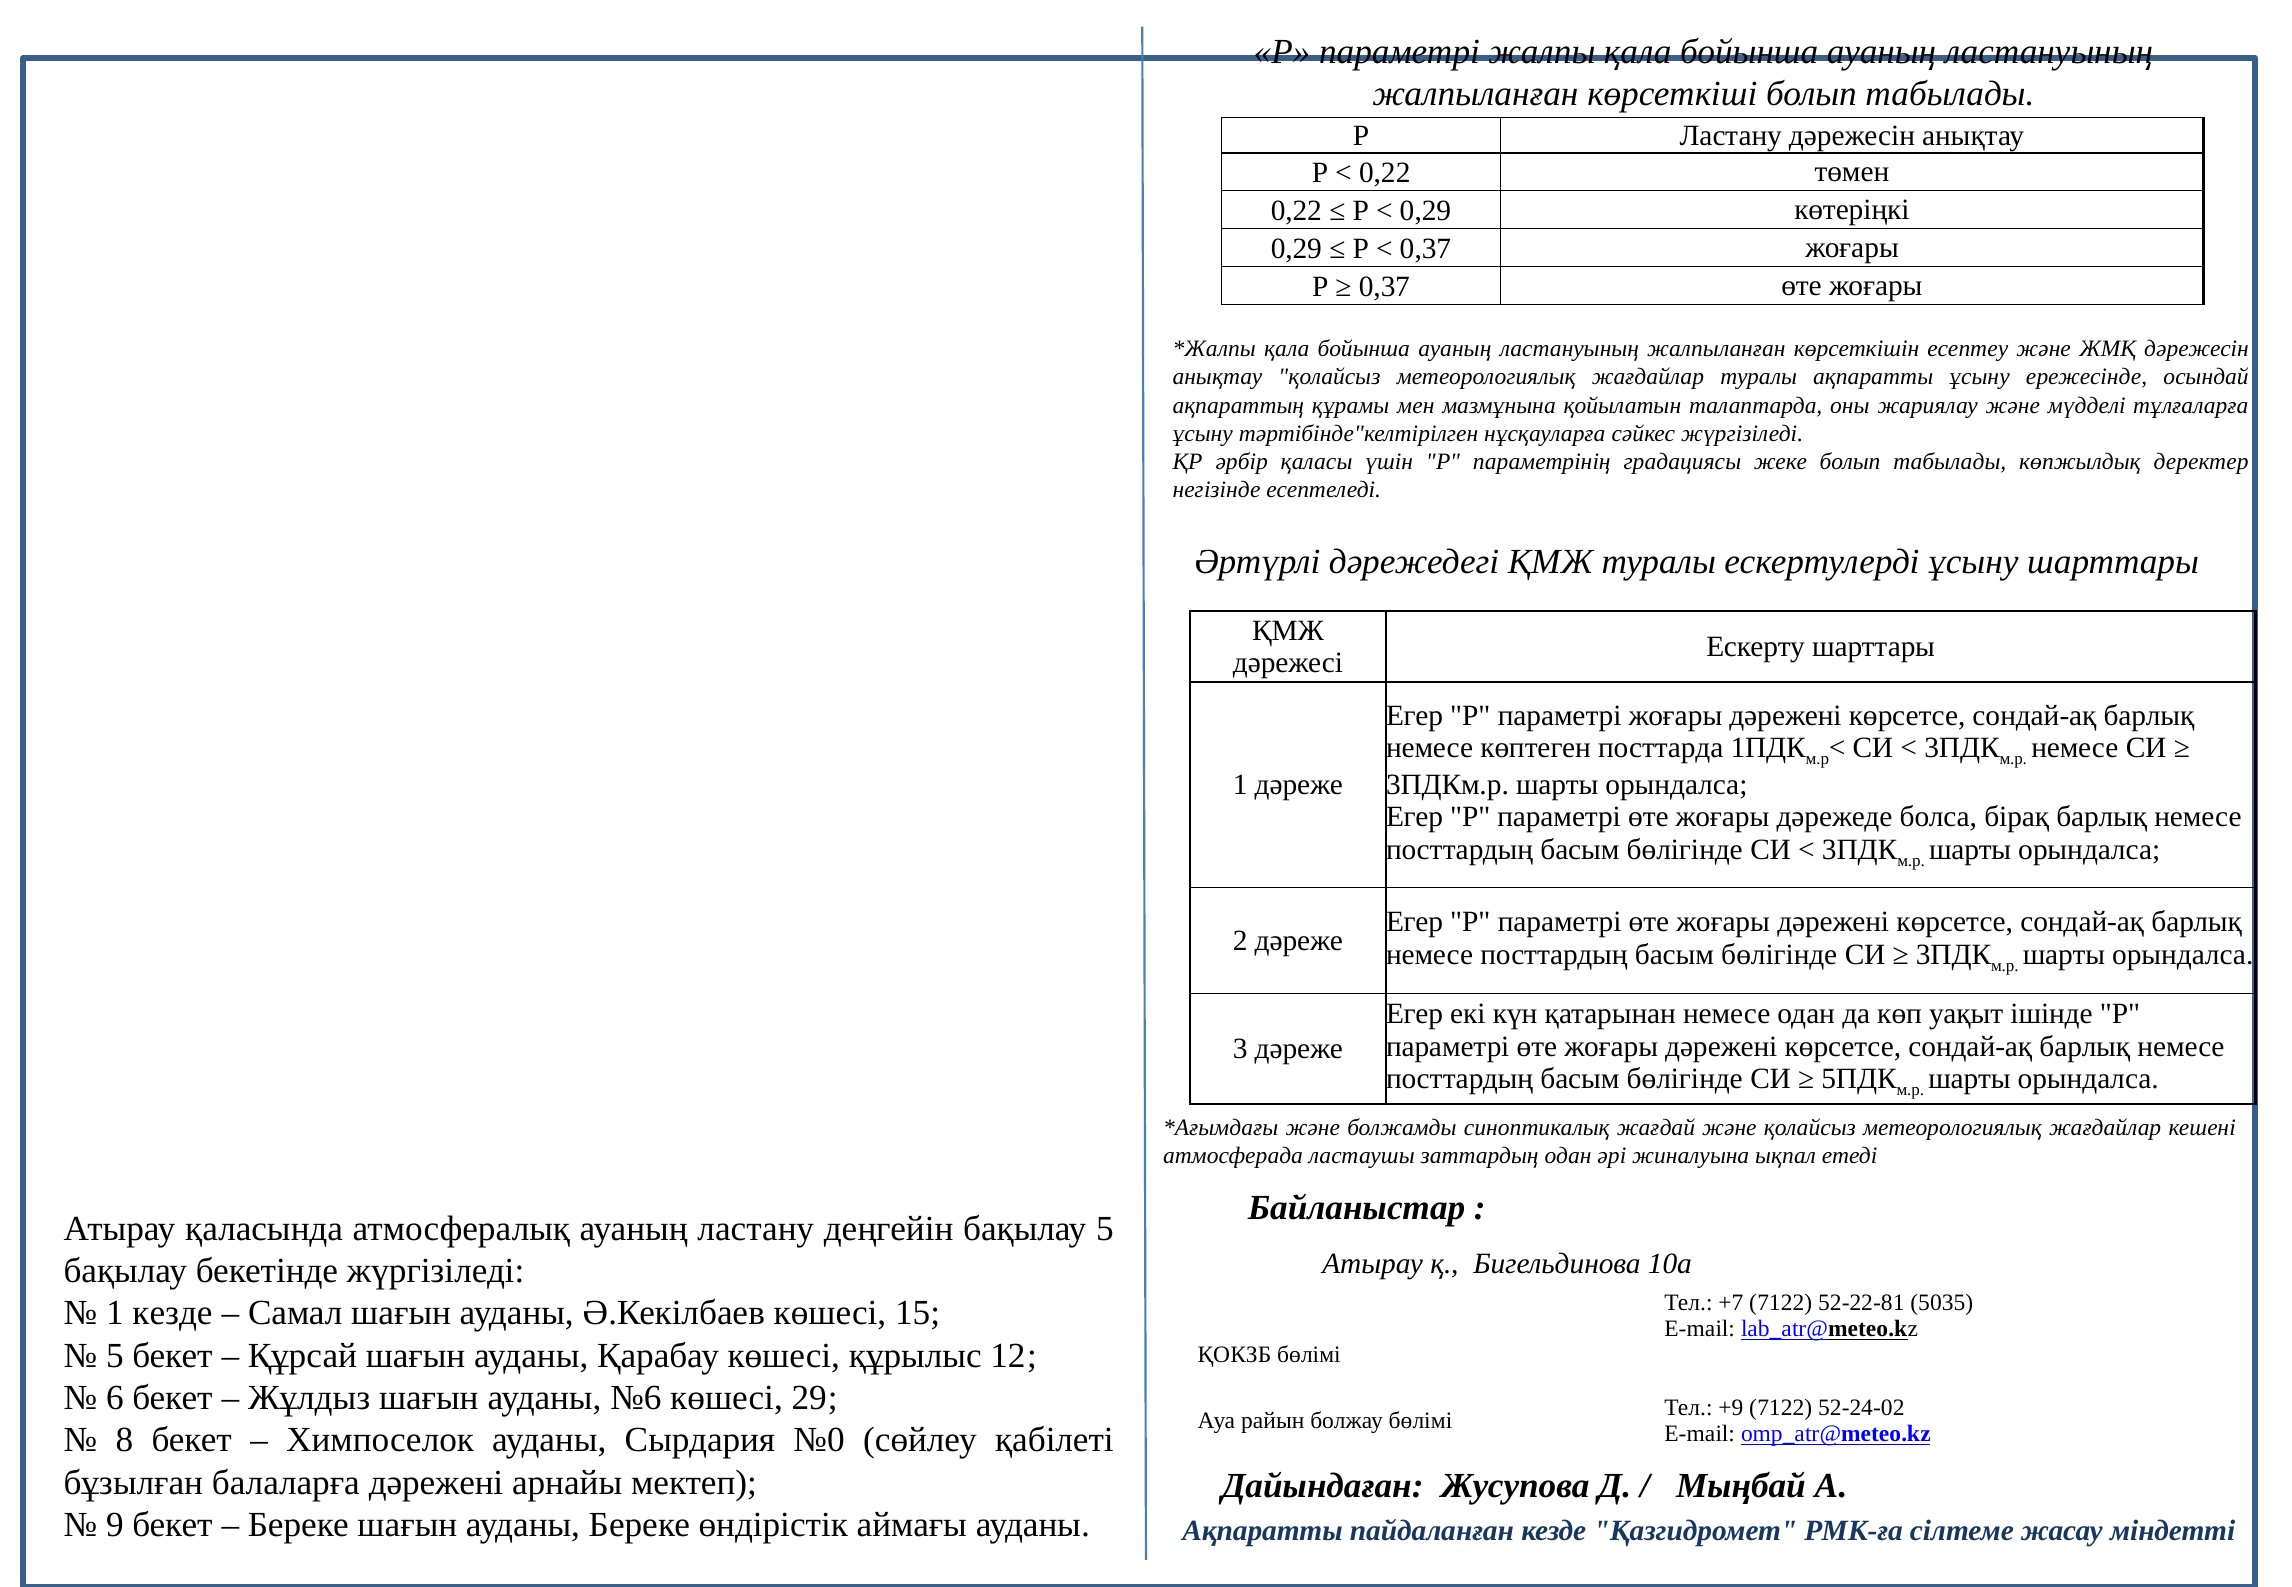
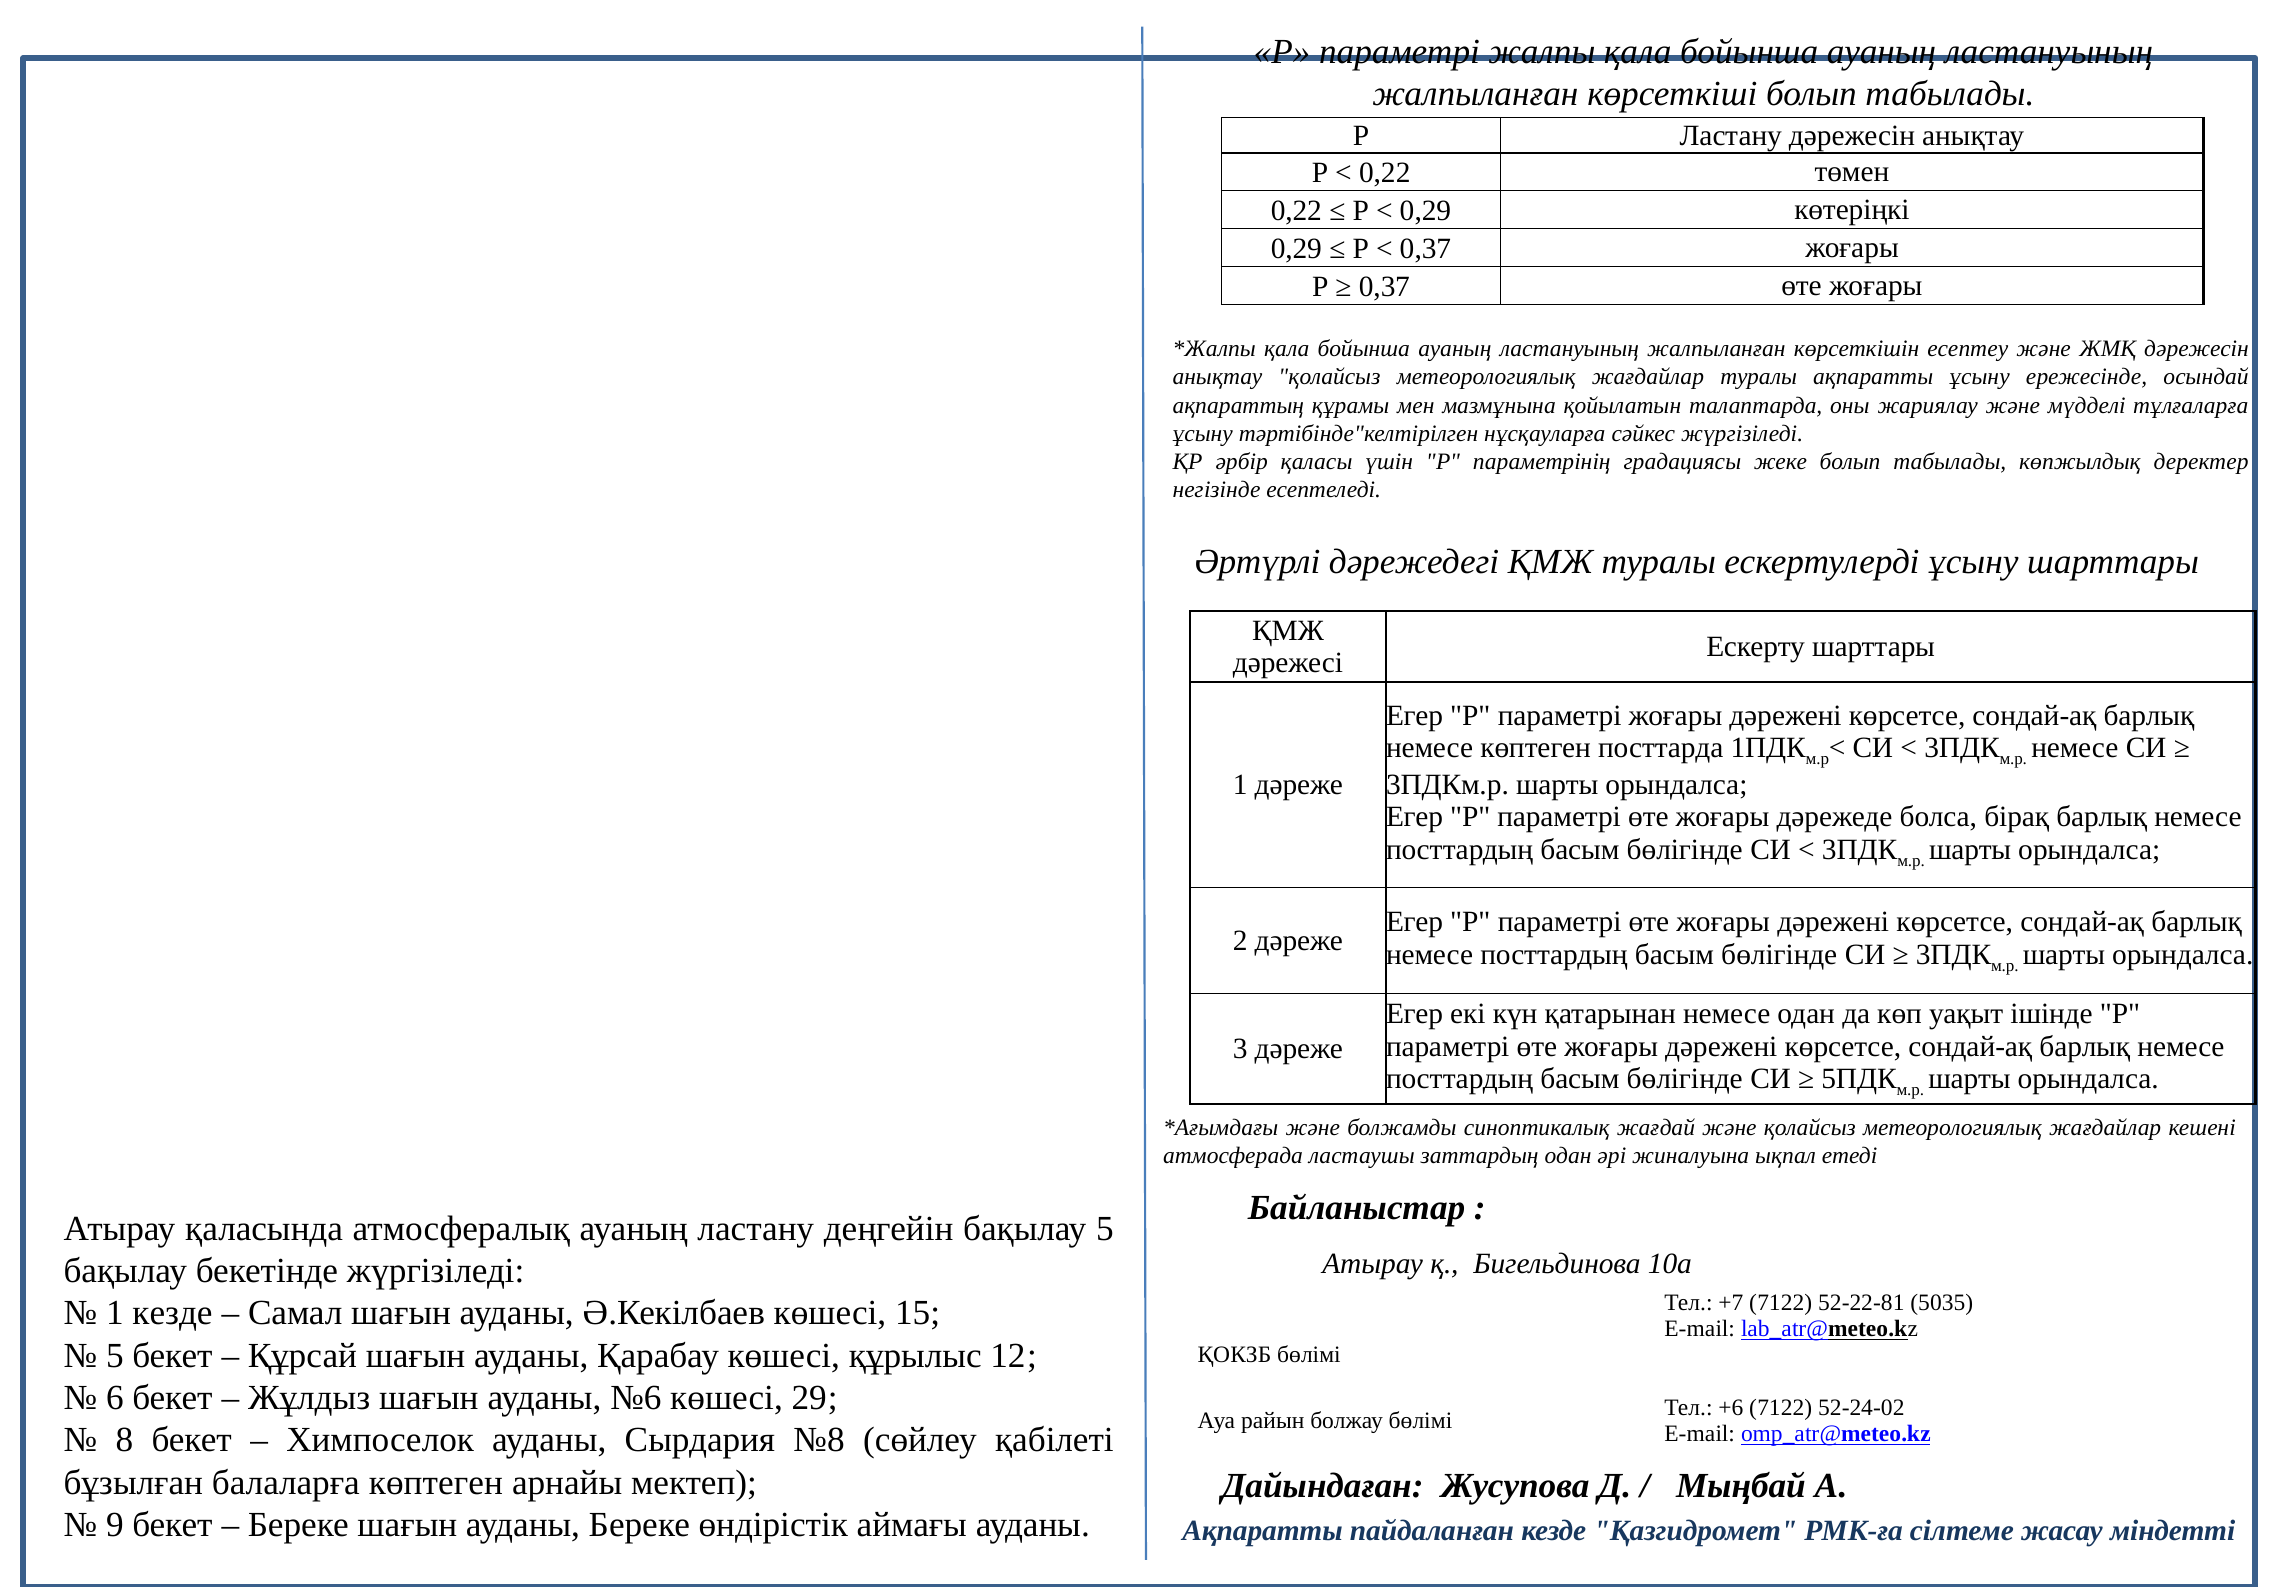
+9: +9 -> +6
№0: №0 -> №8
балаларға дәрежені: дәрежені -> көптеген
